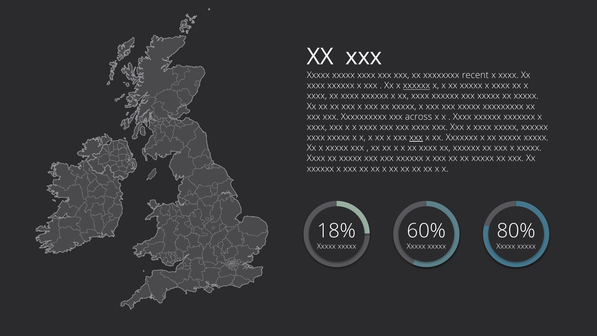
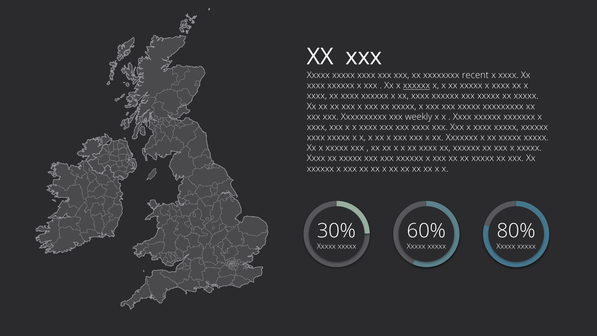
across: across -> weekly
xxx at (416, 137) underline: present -> none
18%: 18% -> 30%
